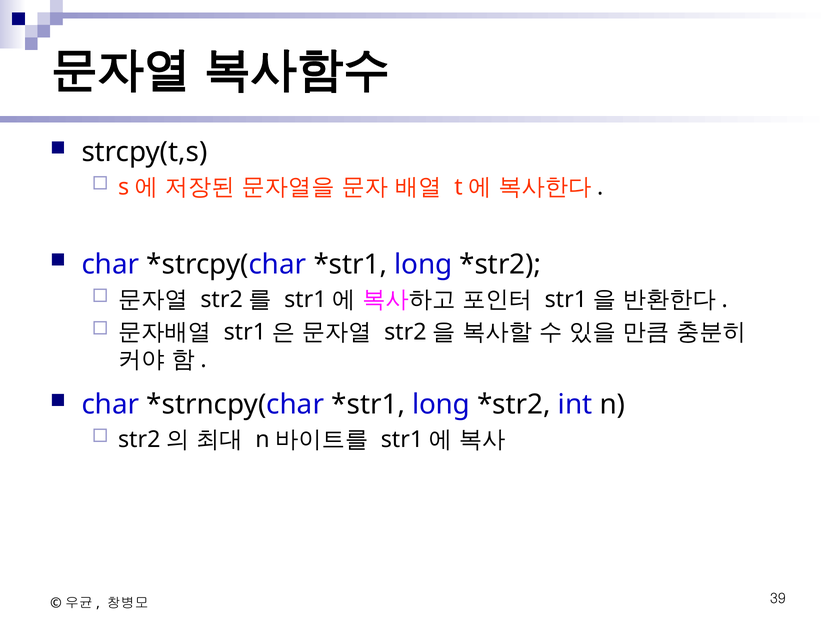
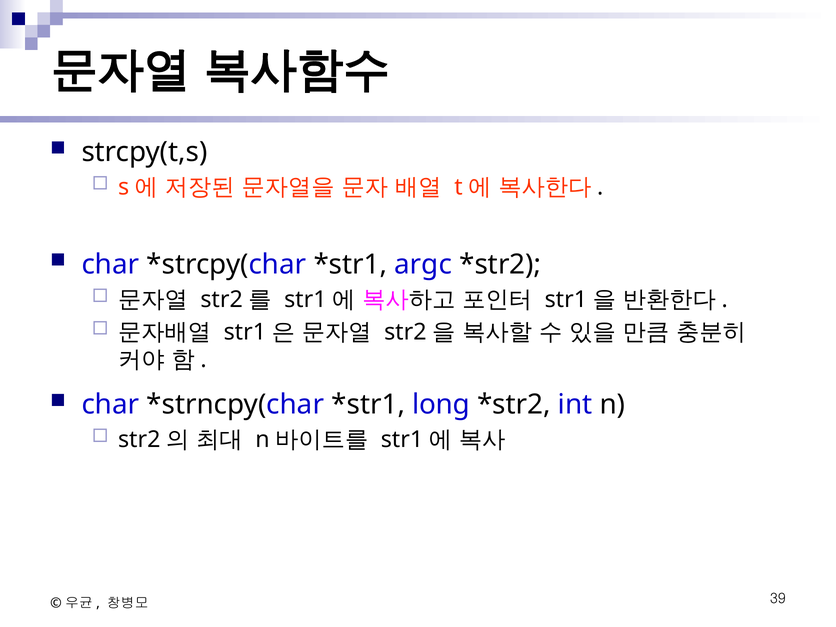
long at (423, 264): long -> argc
